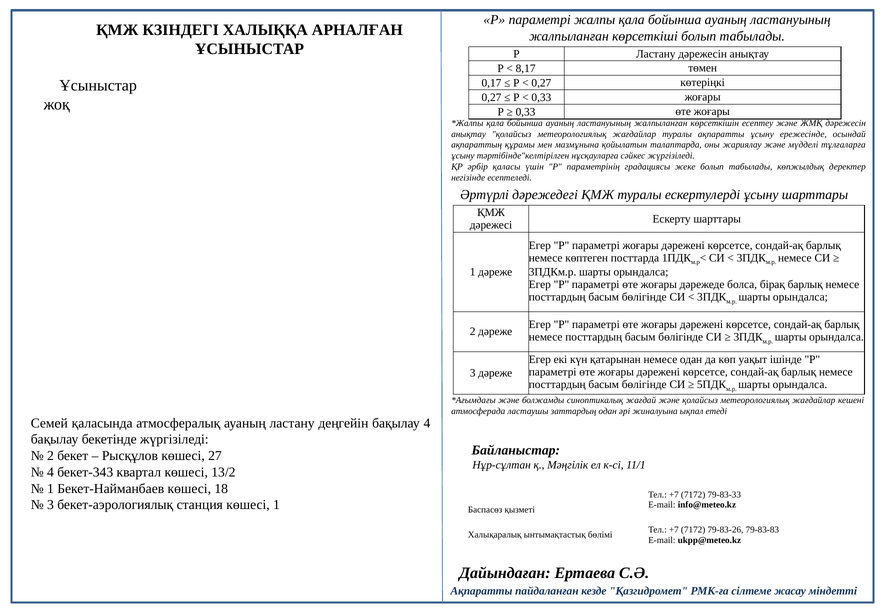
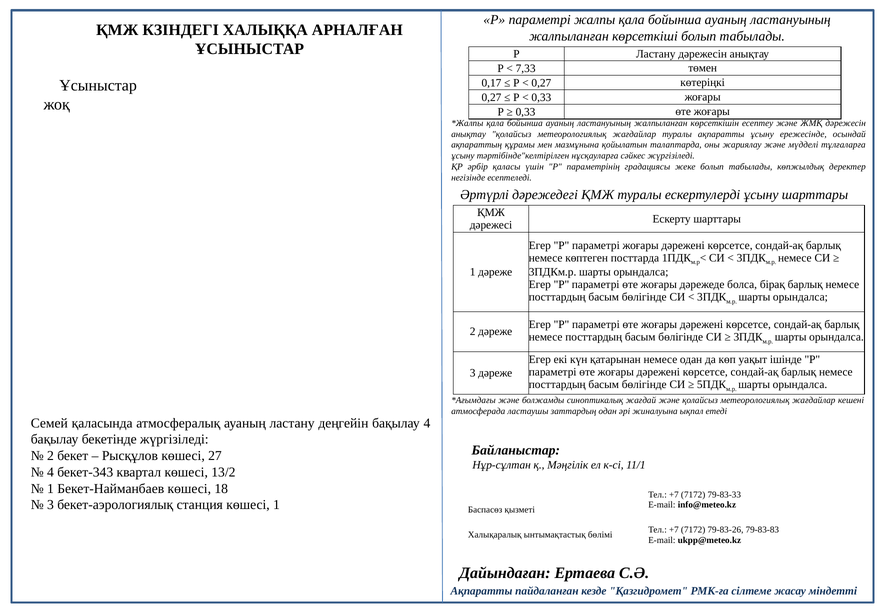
8,17: 8,17 -> 7,33
